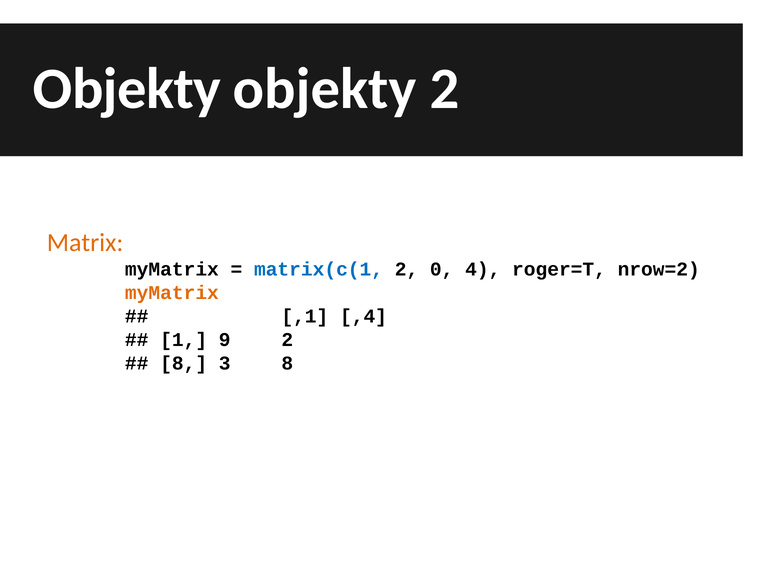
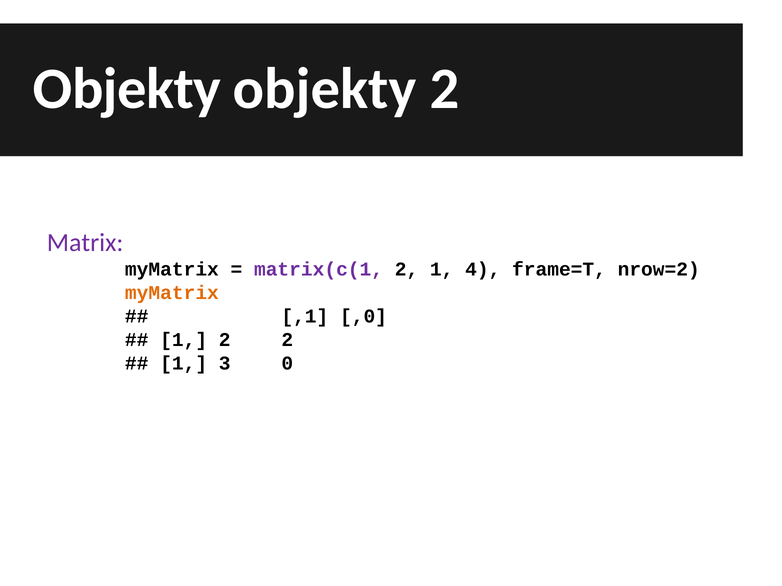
Matrix colour: orange -> purple
matrix(c(1 colour: blue -> purple
2 0: 0 -> 1
roger=T: roger=T -> frame=T
,4: ,4 -> ,0
1 9: 9 -> 2
8 at (184, 364): 8 -> 1
3 8: 8 -> 0
